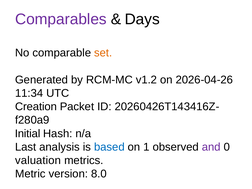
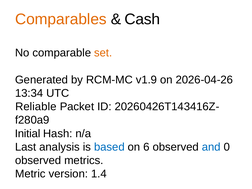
Comparables colour: purple -> orange
Days: Days -> Cash
v1.2: v1.2 -> v1.9
11:34: 11:34 -> 13:34
Creation: Creation -> Reliable
1: 1 -> 6
and colour: purple -> blue
valuation at (38, 160): valuation -> observed
8.0: 8.0 -> 1.4
